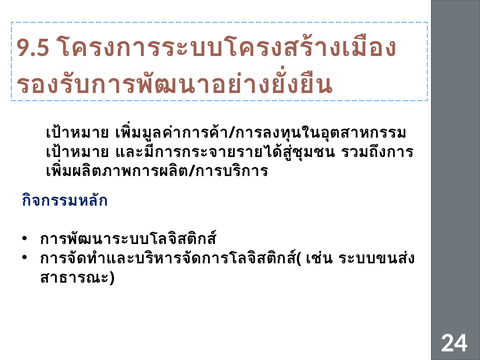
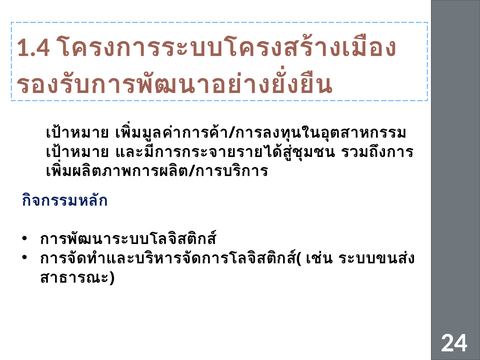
9.5: 9.5 -> 1.4
